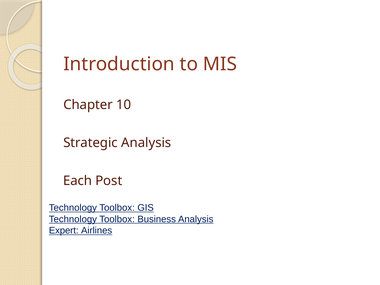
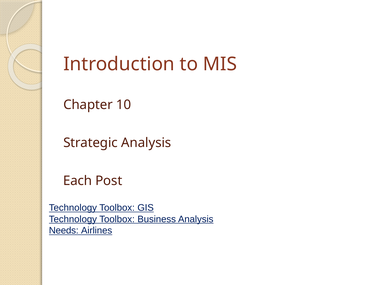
Expert: Expert -> Needs
